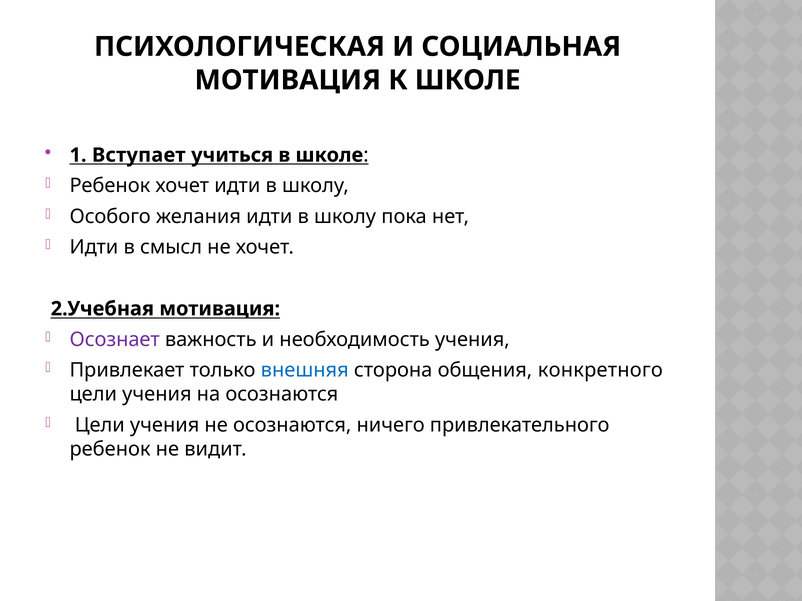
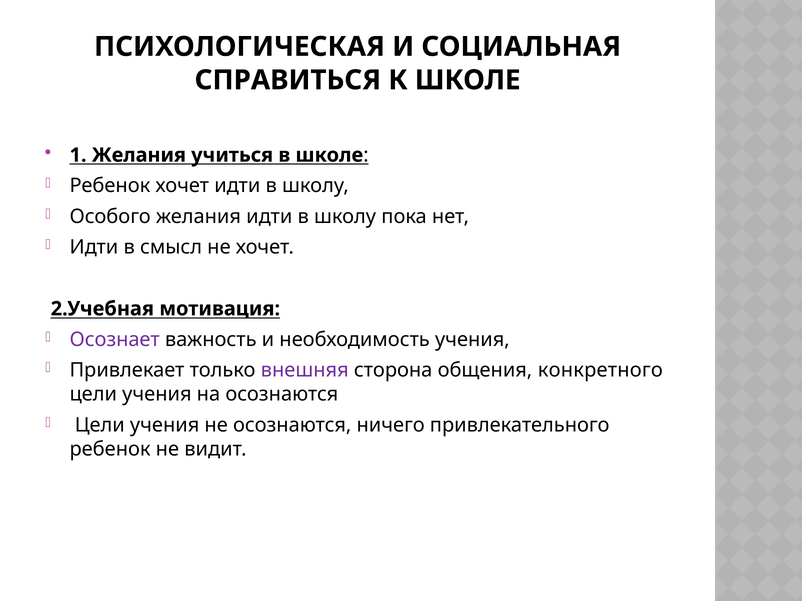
МОТИВАЦИЯ at (288, 80): МОТИВАЦИЯ -> СПРАВИТЬСЯ
1 Вступает: Вступает -> Желания
внешняя colour: blue -> purple
